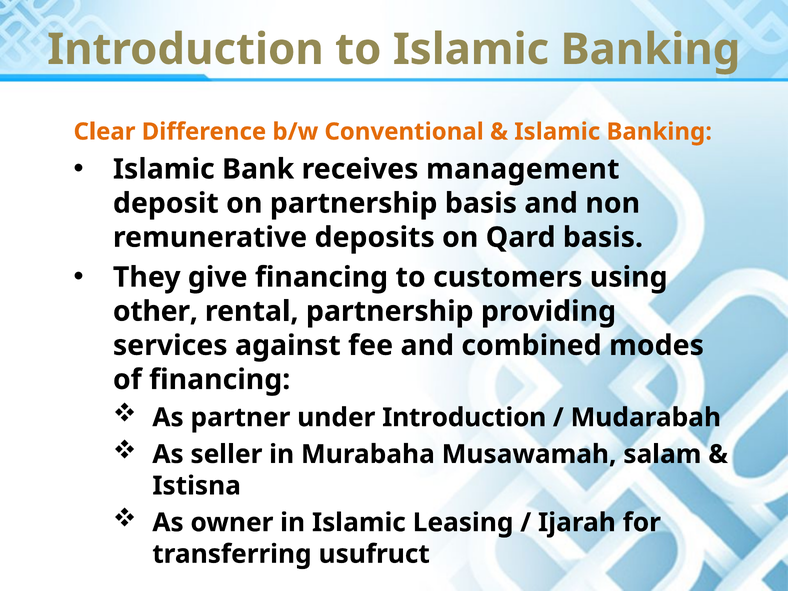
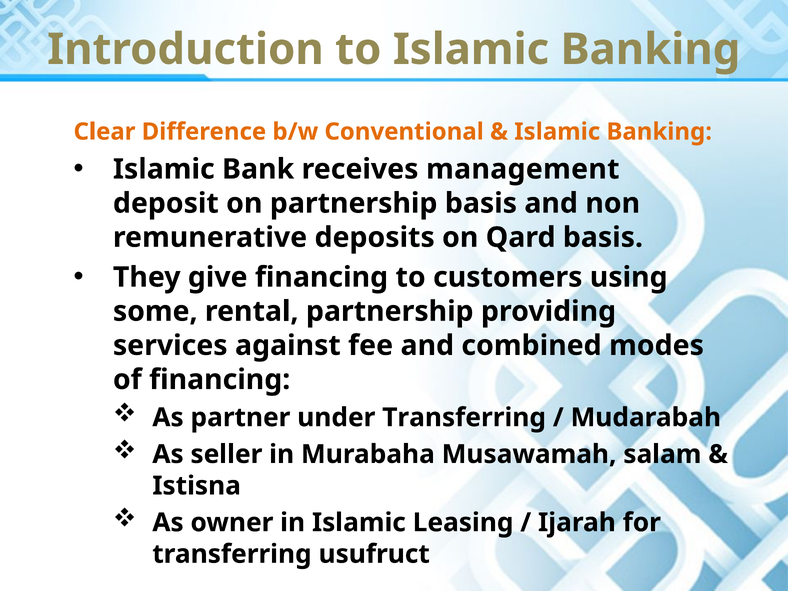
other: other -> some
under Introduction: Introduction -> Transferring
